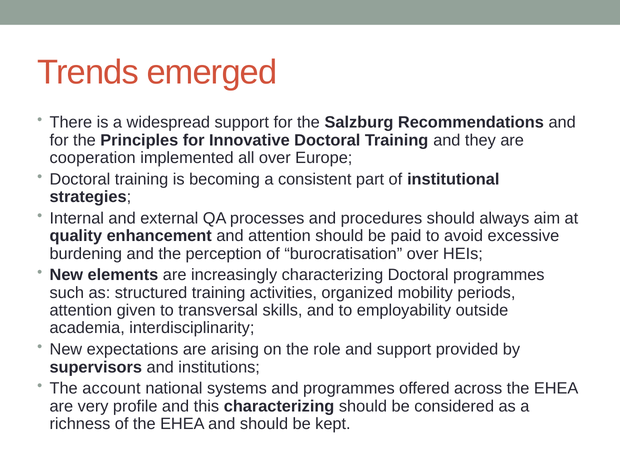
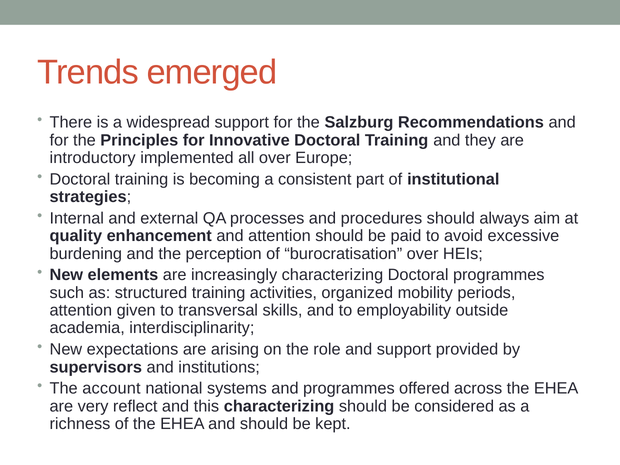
cooperation: cooperation -> introductory
profile: profile -> reflect
